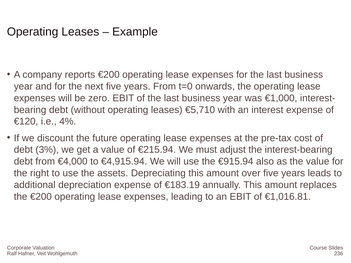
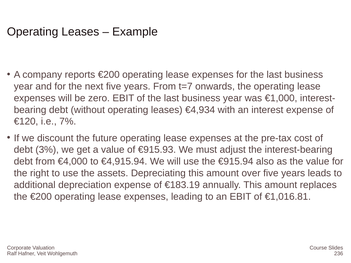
t=0: t=0 -> t=7
€5,710: €5,710 -> €4,934
4%: 4% -> 7%
€215.94: €215.94 -> €915.93
